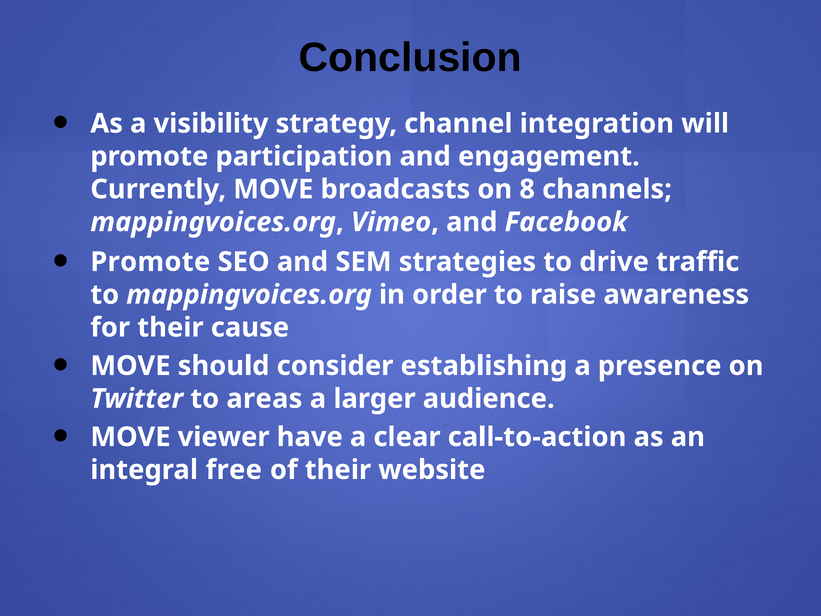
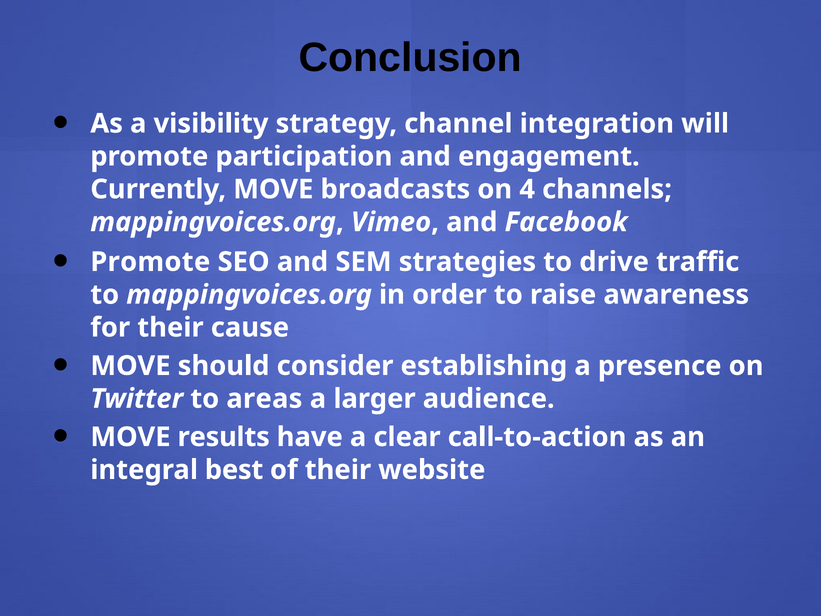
8: 8 -> 4
viewer: viewer -> results
free: free -> best
